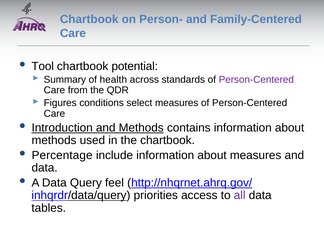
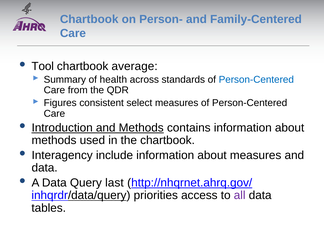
potential: potential -> average
Person-Centered at (256, 80) colour: purple -> blue
conditions: conditions -> consistent
Percentage: Percentage -> Interagency
feel: feel -> last
